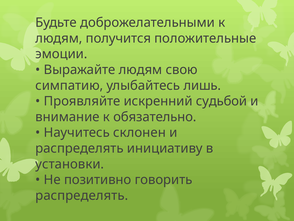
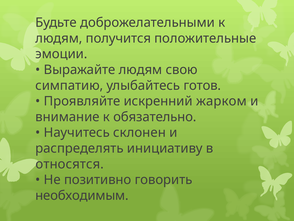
лишь: лишь -> готов
судьбой: судьбой -> жарком
установки: установки -> относятся
распределять at (82, 195): распределять -> необходимым
